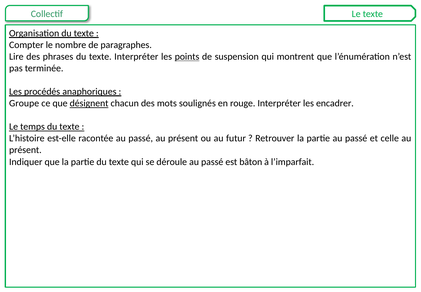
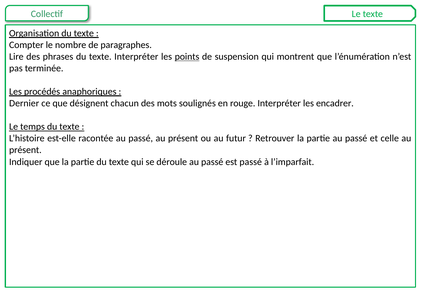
Groupe: Groupe -> Dernier
désignent underline: present -> none
est bâton: bâton -> passé
